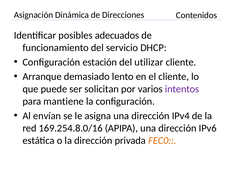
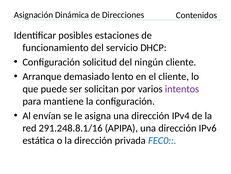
adecuados: adecuados -> estaciones
estación: estación -> solicitud
utilizar: utilizar -> ningún
169.254.8.0/16: 169.254.8.0/16 -> 291.248.8.1/16
FEC0 colour: orange -> blue
